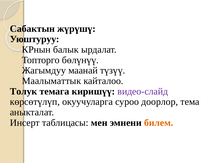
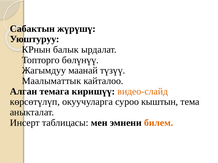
Толук: Толук -> Алган
видео-слайд colour: purple -> orange
доорлор: доорлор -> кыштын
